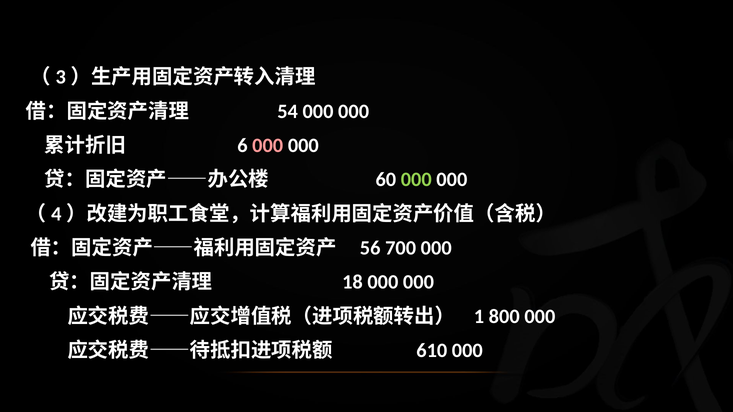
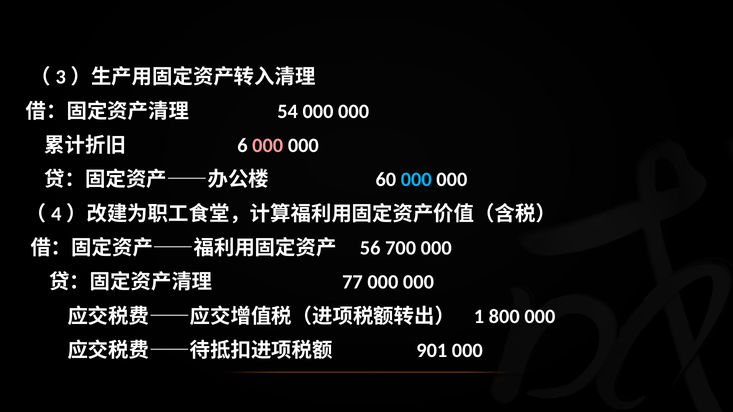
000 at (416, 180) colour: light green -> light blue
18: 18 -> 77
610: 610 -> 901
